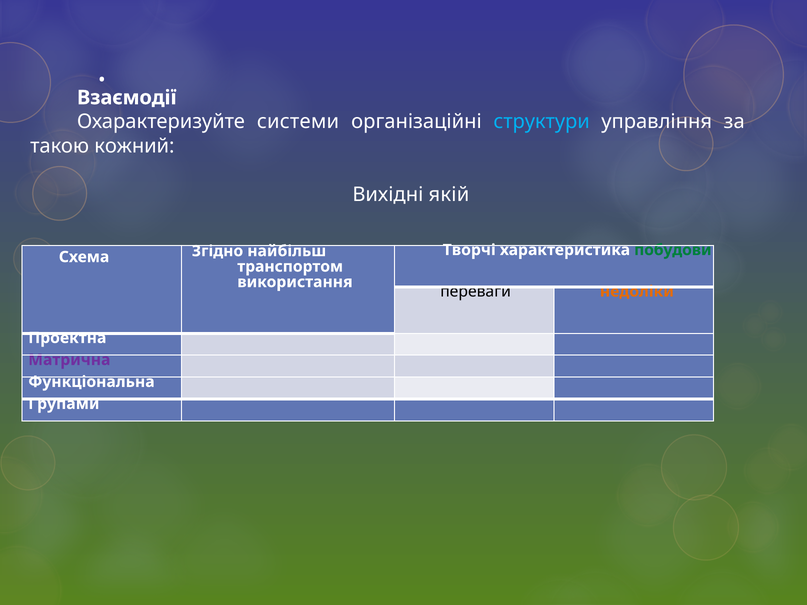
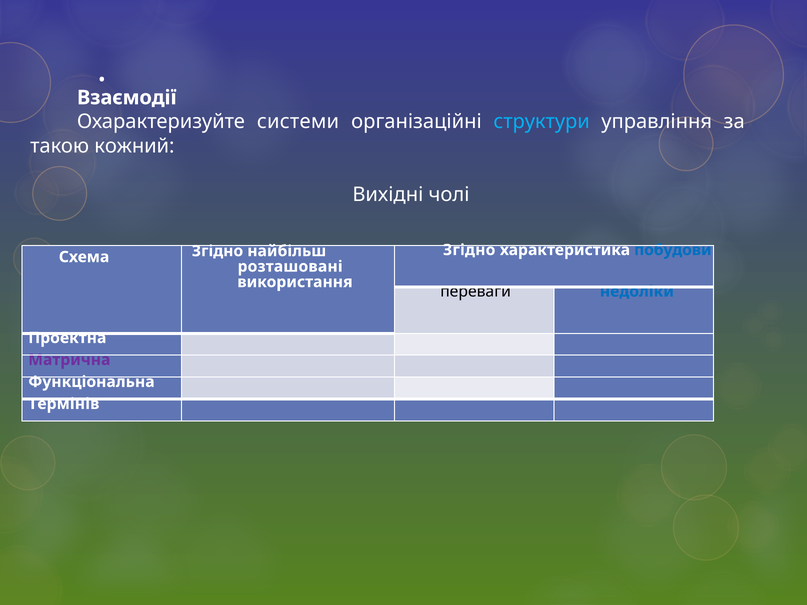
якій: якій -> чолі
Творчі at (469, 250): Творчі -> Згідно
побудови colour: green -> blue
транспортом: транспортом -> розташовані
недоліки colour: orange -> blue
Групами: Групами -> Термінів
